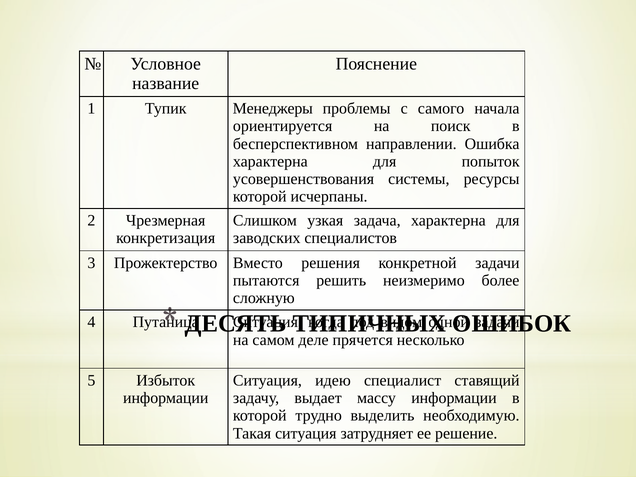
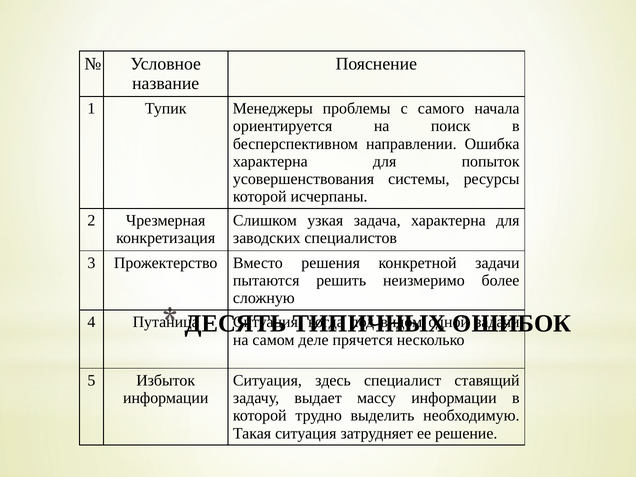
идею: идею -> здесь
